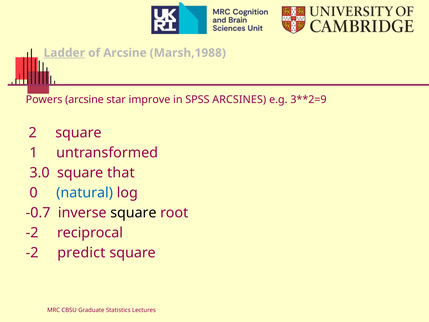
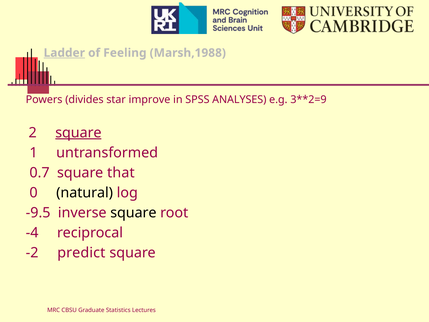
of Arcsine: Arcsine -> Feeling
Powers arcsine: arcsine -> divides
ARCSINES: ARCSINES -> ANALYSES
square at (78, 133) underline: none -> present
3.0: 3.0 -> 0.7
natural colour: blue -> black
-0.7: -0.7 -> -9.5
-2 at (32, 233): -2 -> -4
